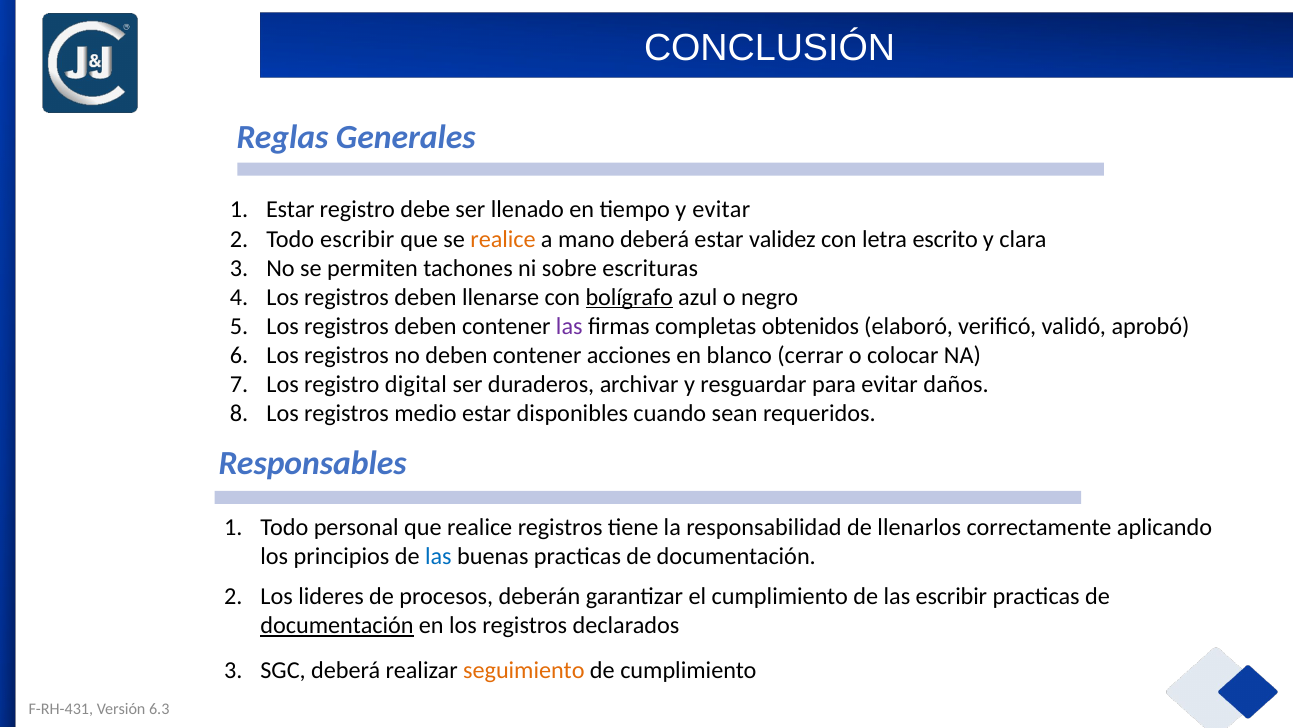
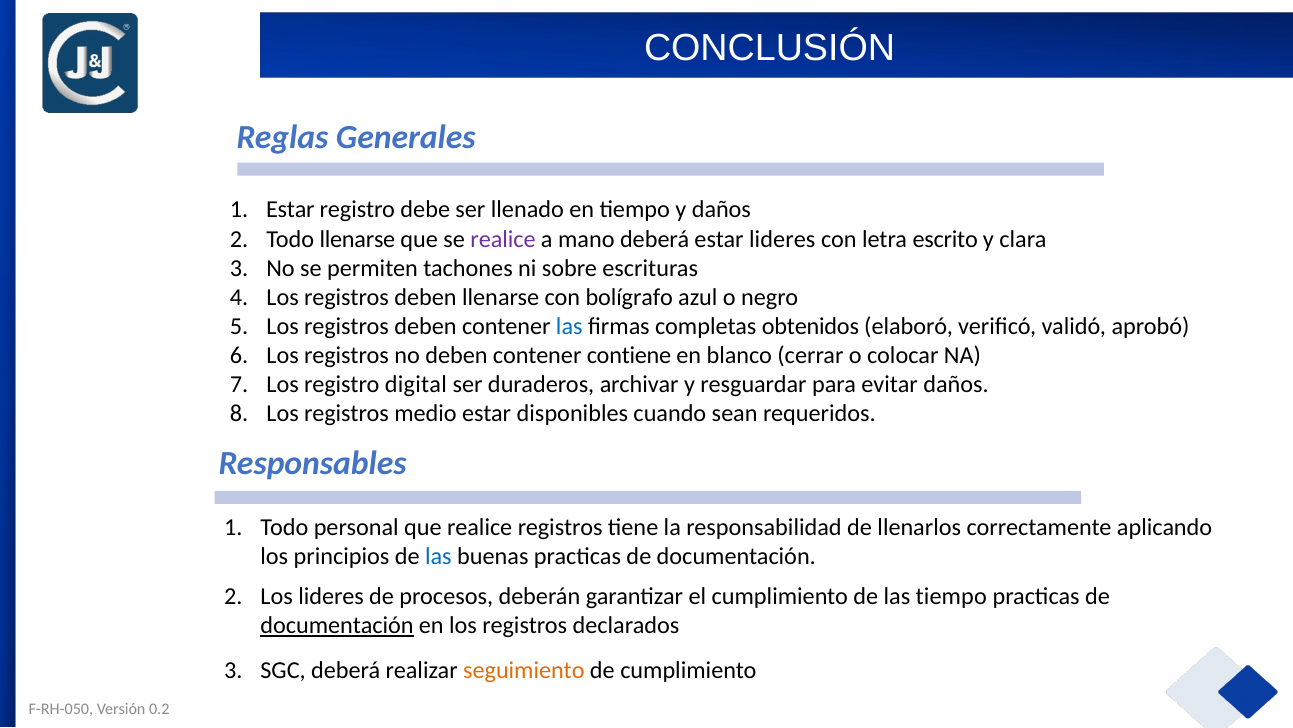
y evitar: evitar -> daños
Todo escribir: escribir -> llenarse
realice at (503, 239) colour: orange -> purple
estar validez: validez -> lideres
bolígrafo underline: present -> none
las at (569, 326) colour: purple -> blue
acciones: acciones -> contiene
las escribir: escribir -> tiempo
F-RH-431: F-RH-431 -> F-RH-050
6.3: 6.3 -> 0.2
